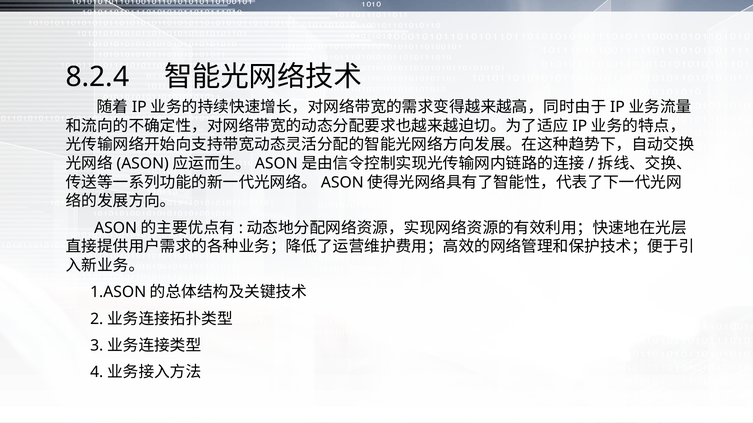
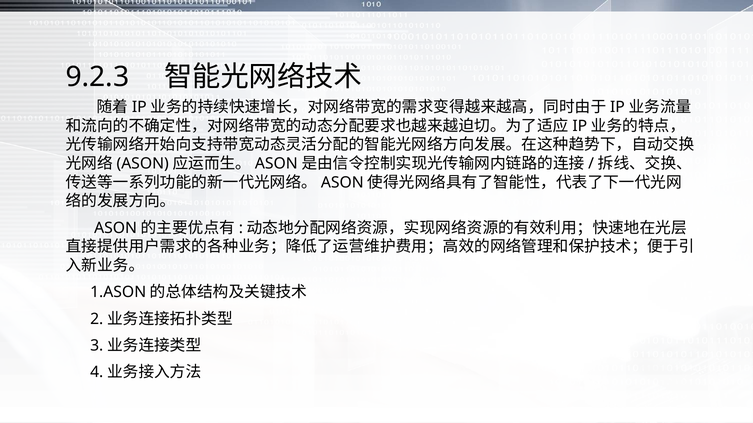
8.2.4: 8.2.4 -> 9.2.3
